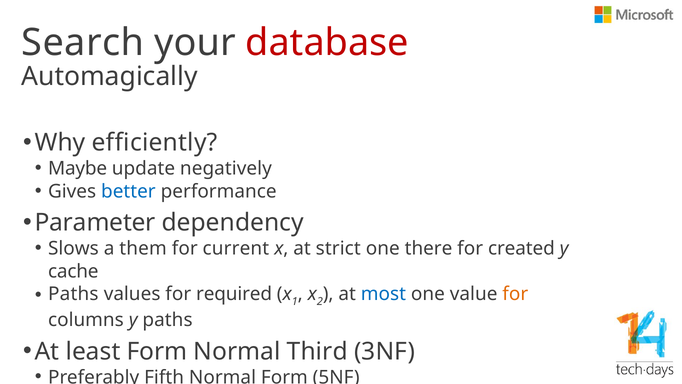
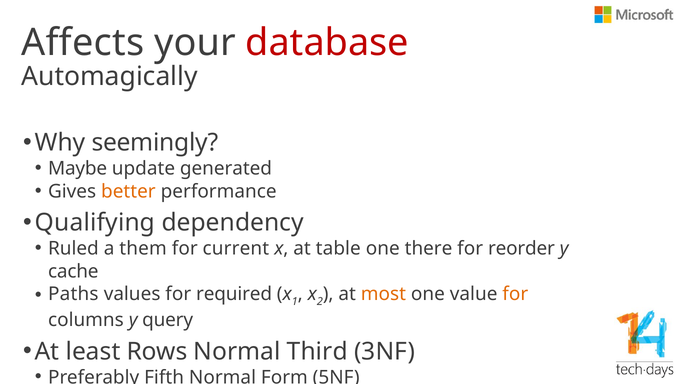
Search: Search -> Affects
efficiently: efficiently -> seemingly
negatively: negatively -> generated
better colour: blue -> orange
Parameter: Parameter -> Qualifying
Slows: Slows -> Ruled
strict: strict -> table
created: created -> reorder
most colour: blue -> orange
y paths: paths -> query
least Form: Form -> Rows
